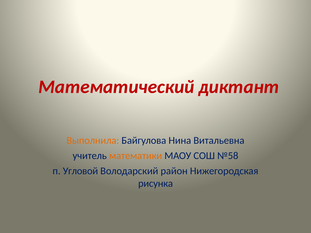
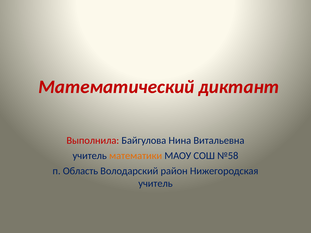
Выполнила colour: orange -> red
Угловой: Угловой -> Область
рисунка at (156, 184): рисунка -> учитель
